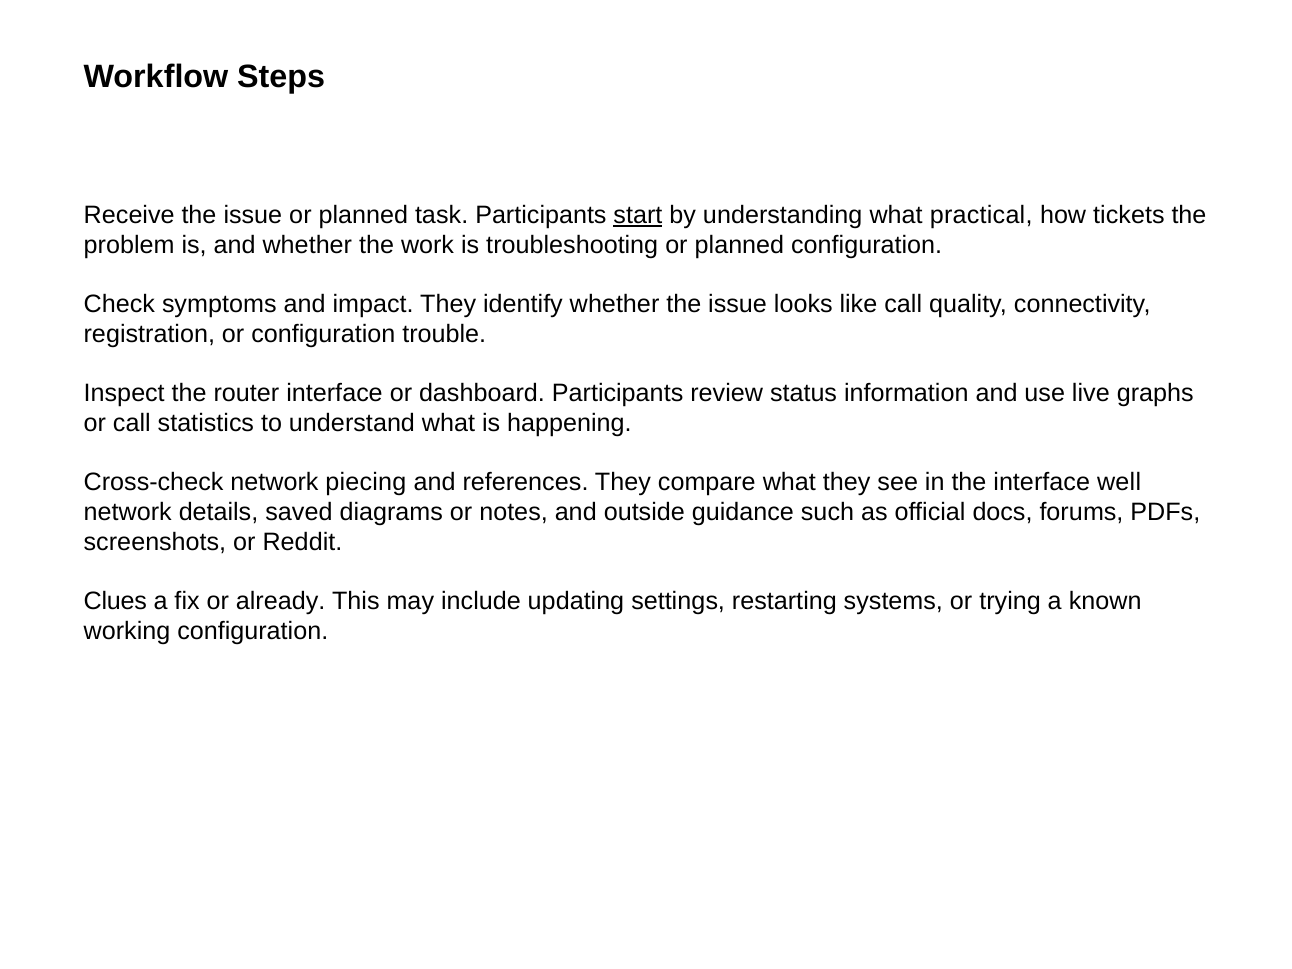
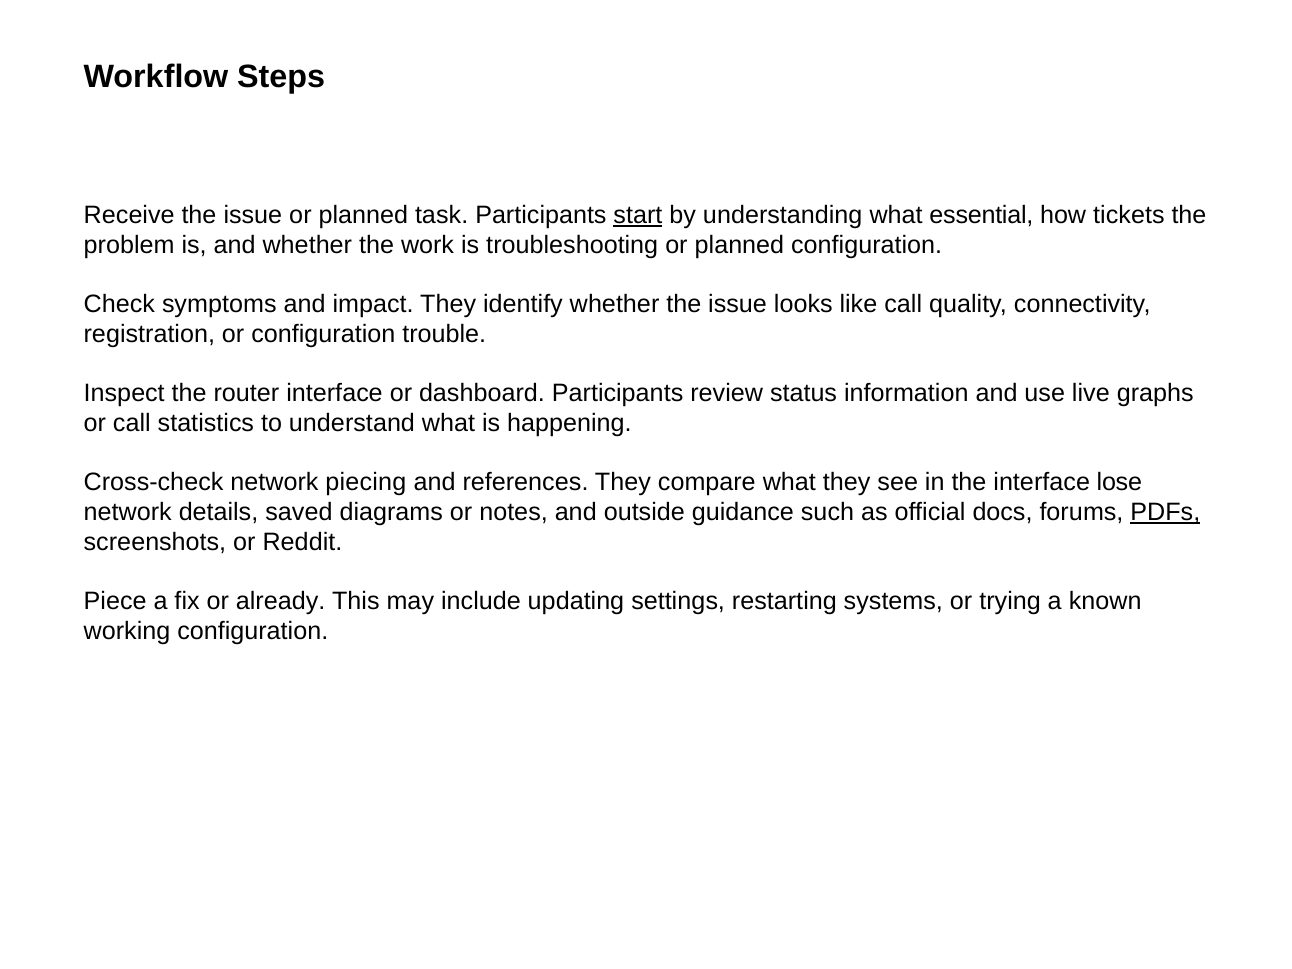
practical: practical -> essential
well: well -> lose
PDFs underline: none -> present
Clues: Clues -> Piece
